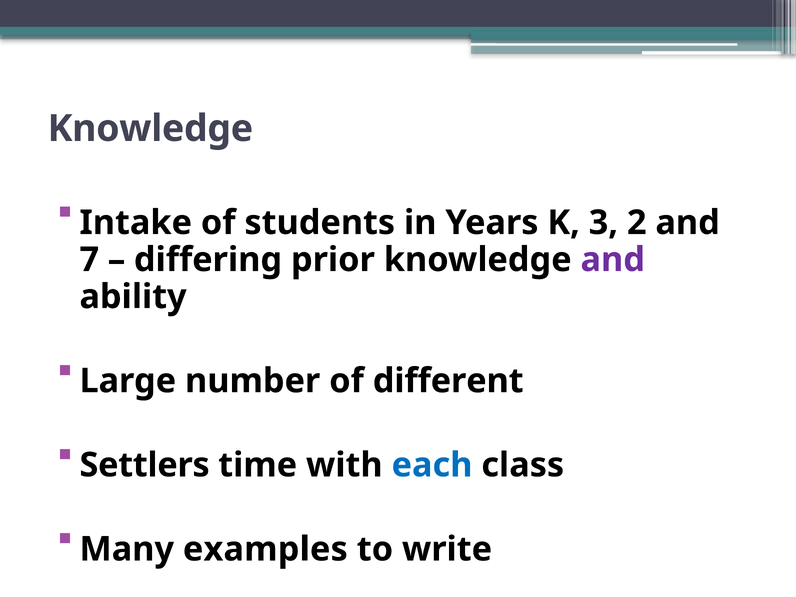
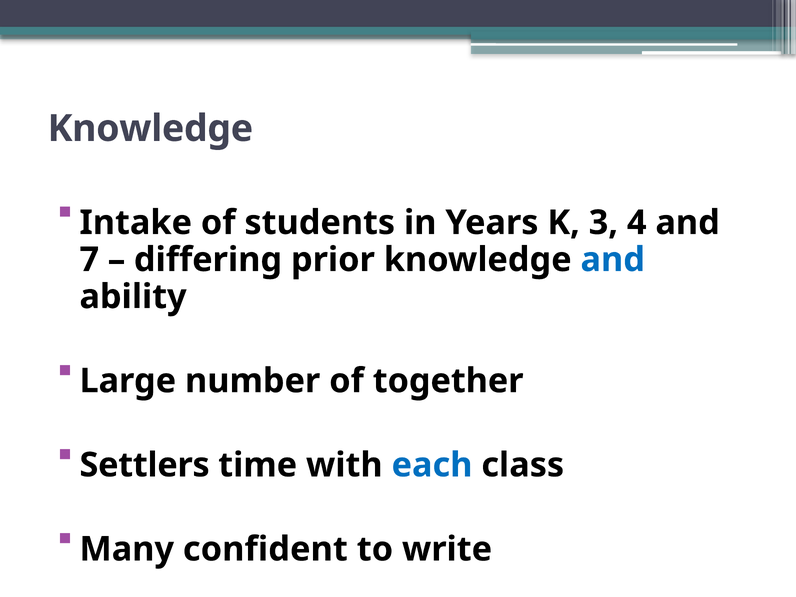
2: 2 -> 4
and at (613, 260) colour: purple -> blue
different: different -> together
examples: examples -> confident
